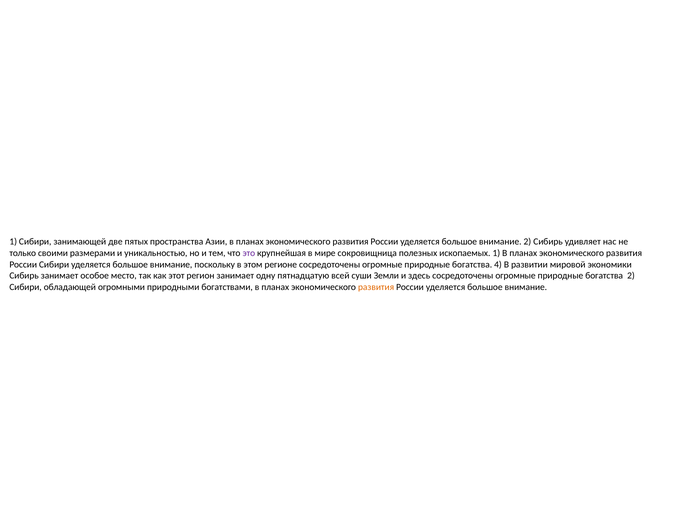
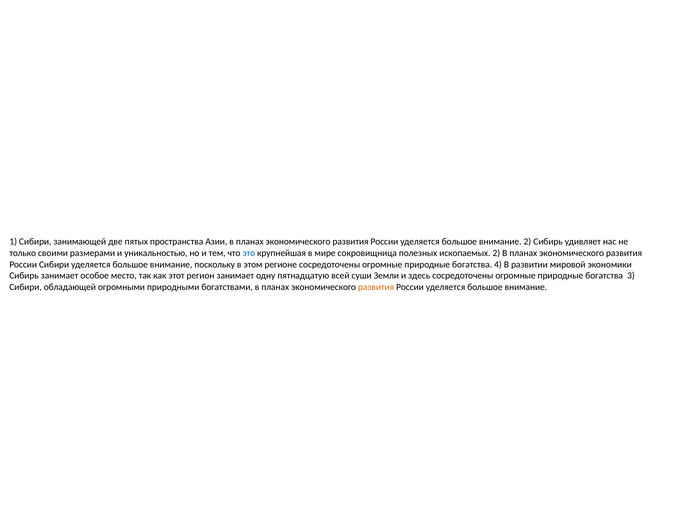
это colour: purple -> blue
ископаемых 1: 1 -> 2
богатства 2: 2 -> 3
